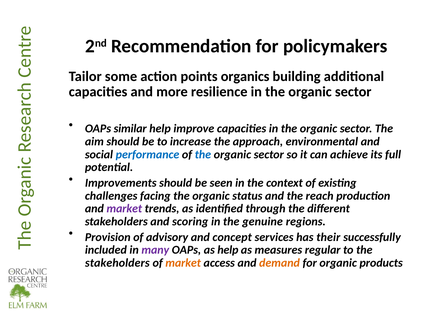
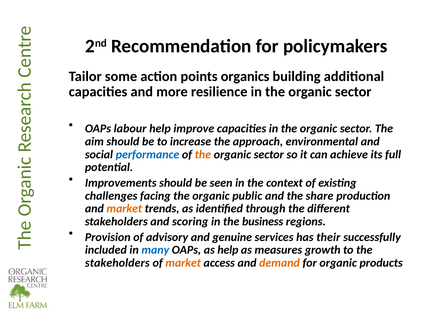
similar: similar -> labour
the at (203, 154) colour: blue -> orange
status: status -> public
reach: reach -> share
market at (124, 208) colour: purple -> orange
genuine: genuine -> business
concept: concept -> genuine
many colour: purple -> blue
regular: regular -> growth
